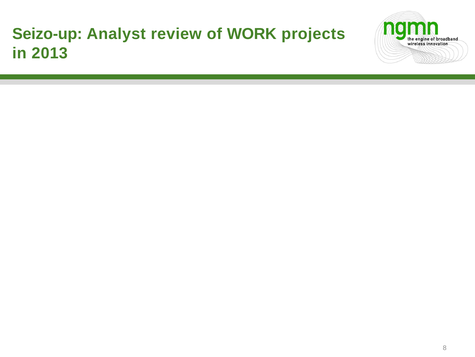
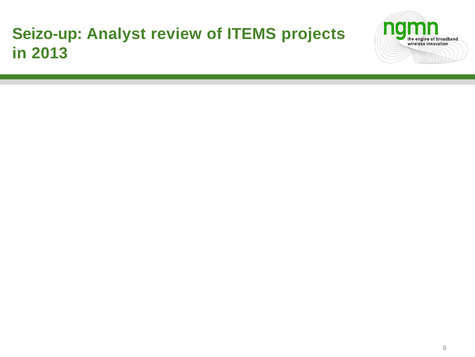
WORK: WORK -> ITEMS
